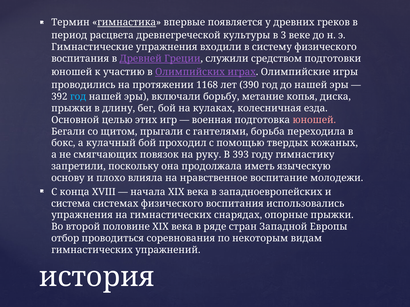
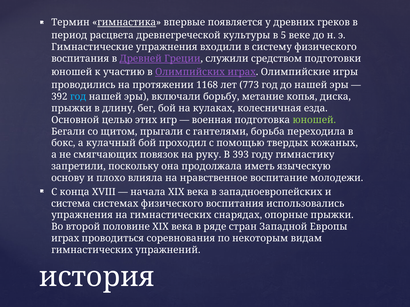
3: 3 -> 5
390: 390 -> 773
юношей at (314, 120) colour: pink -> light green
отбор at (65, 239): отбор -> играх
